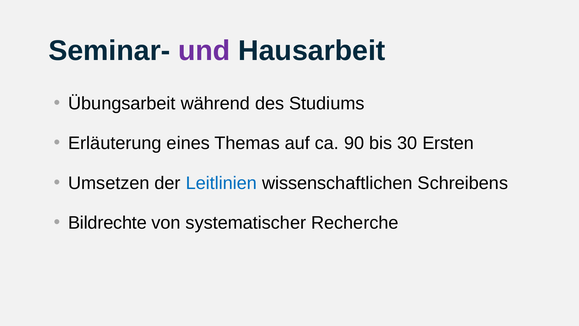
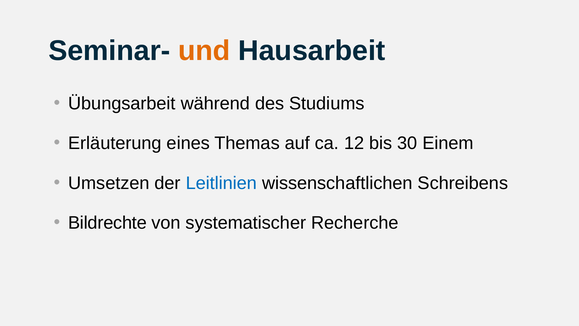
und colour: purple -> orange
90: 90 -> 12
Ersten: Ersten -> Einem
